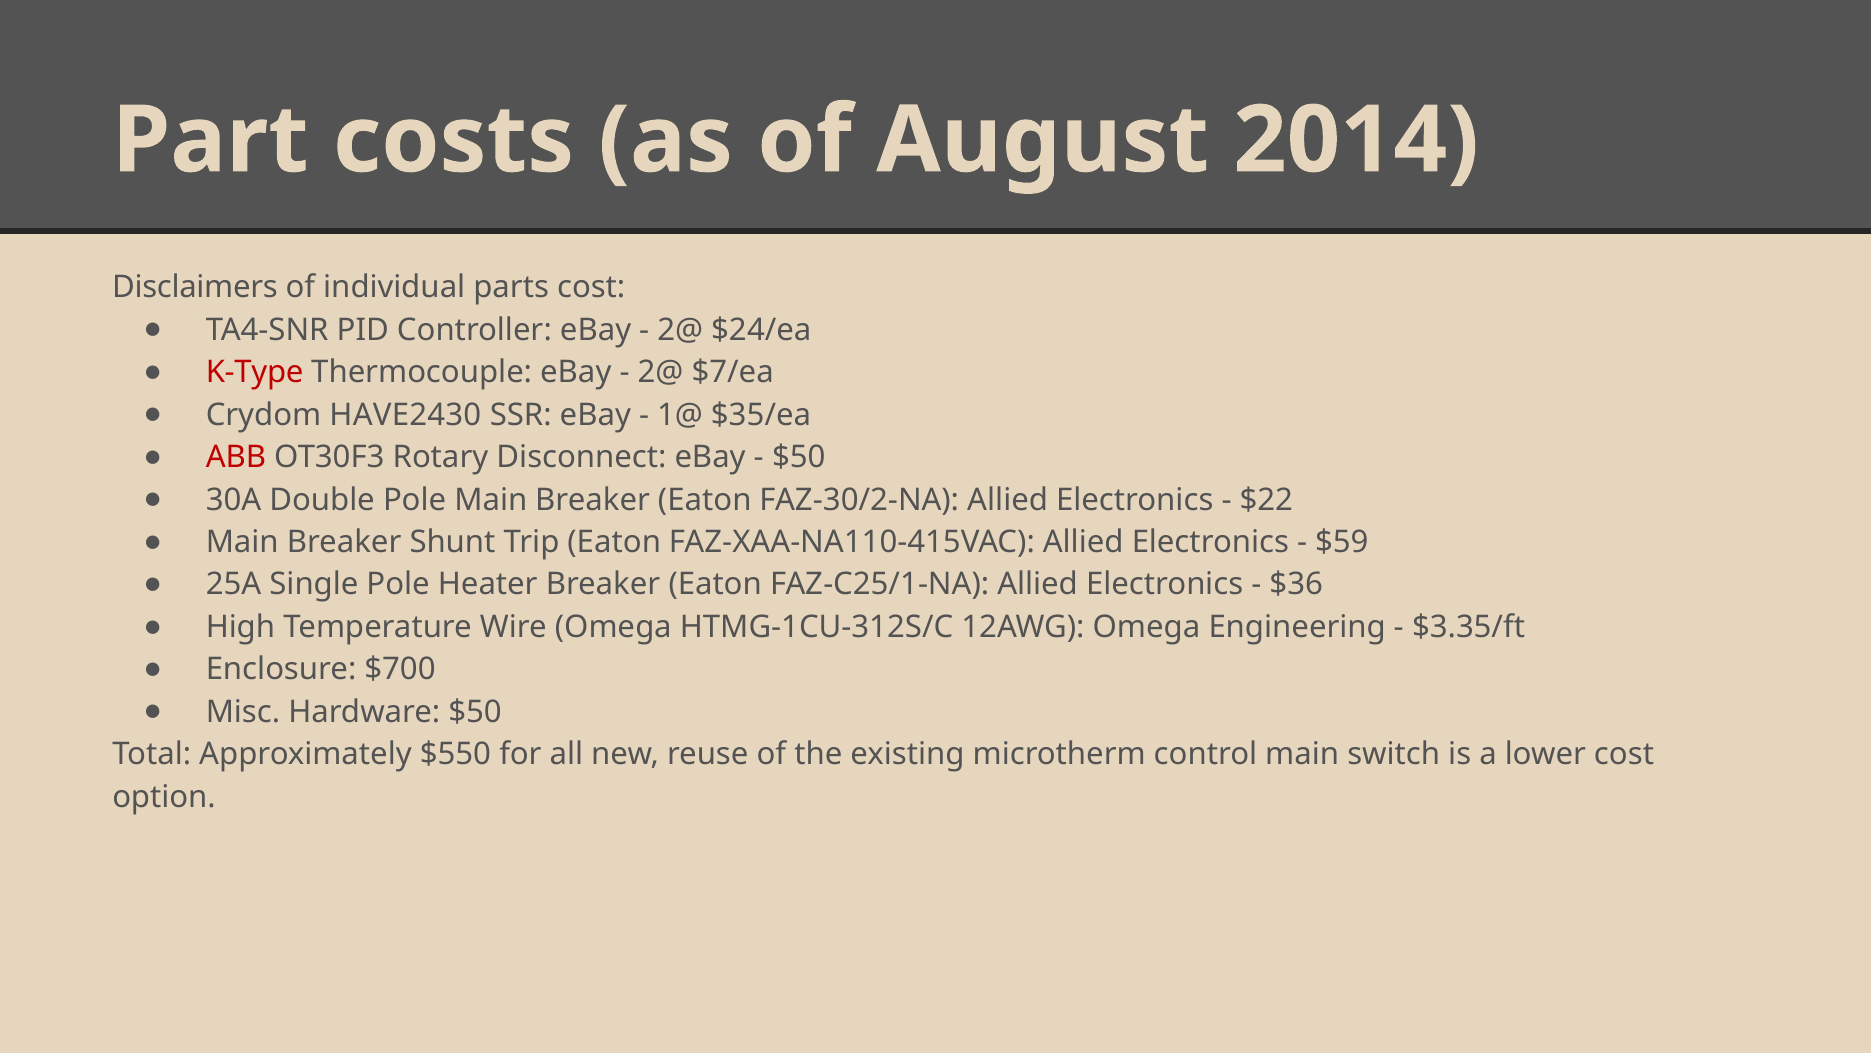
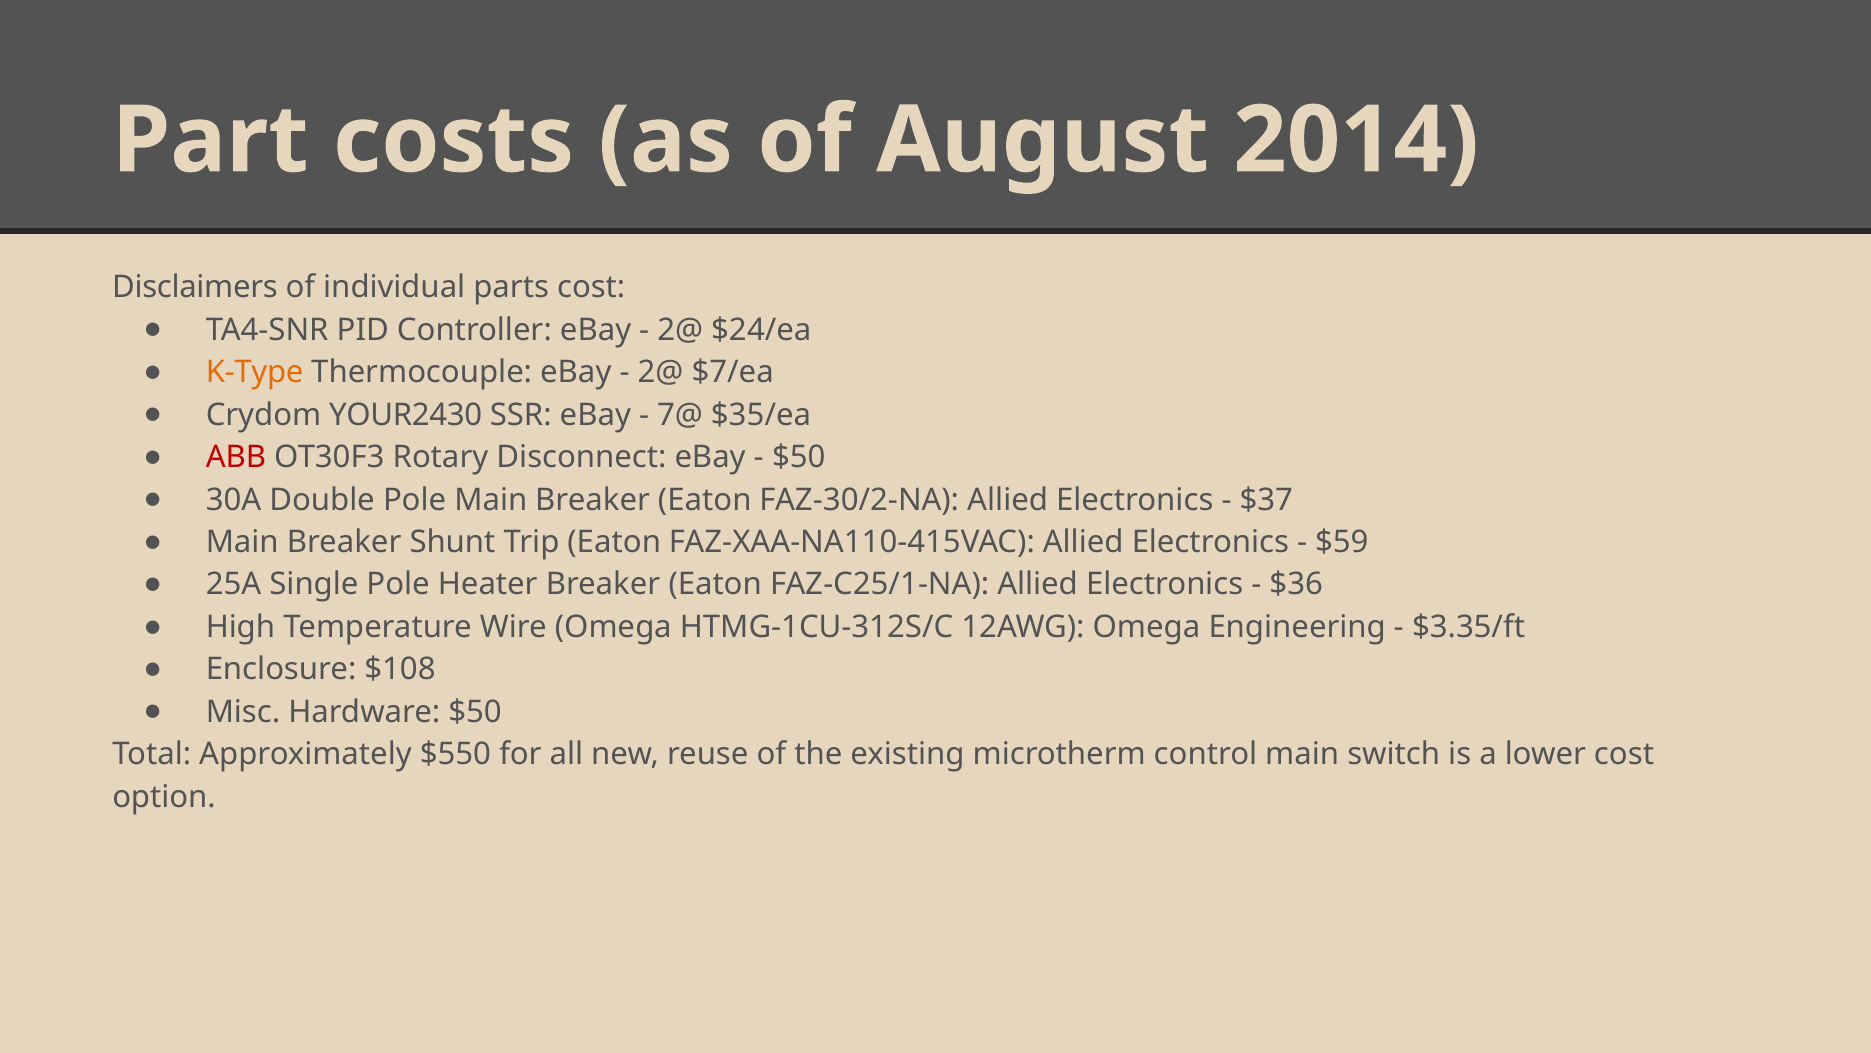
K-Type colour: red -> orange
HAVE2430: HAVE2430 -> YOUR2430
1@: 1@ -> 7@
$22: $22 -> $37
$700: $700 -> $108
